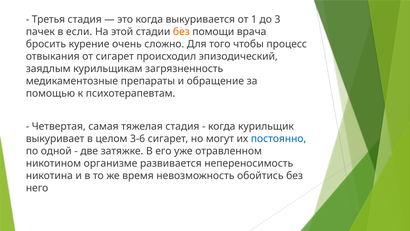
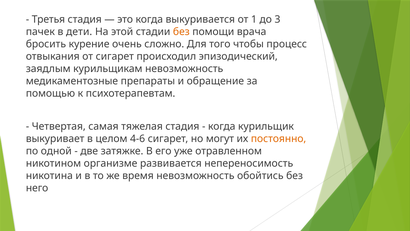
если: если -> дети
курильщикам загрязненность: загрязненность -> невозможность
3-6: 3-6 -> 4-6
постоянно colour: blue -> orange
